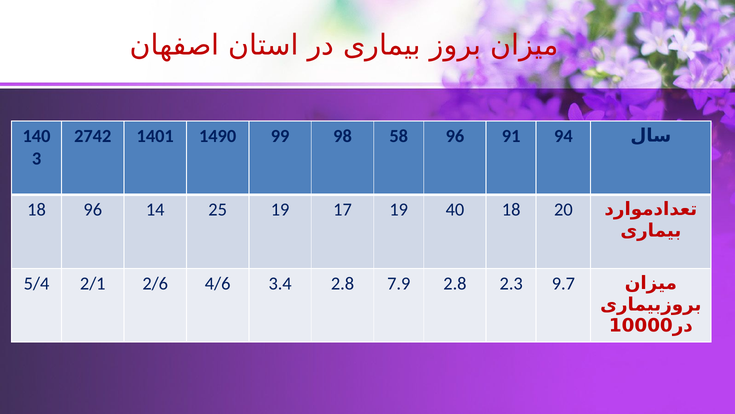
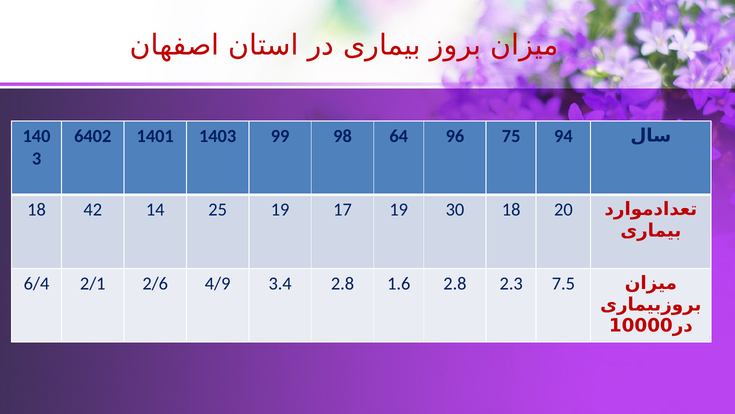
2742: 2742 -> 6402
1490: 1490 -> 1403
58: 58 -> 64
91: 91 -> 75
18 96: 96 -> 42
40: 40 -> 30
5/4: 5/4 -> 6/4
4/6: 4/6 -> 4/9
7.9: 7.9 -> 1.6
9.7: 9.7 -> 7.5
